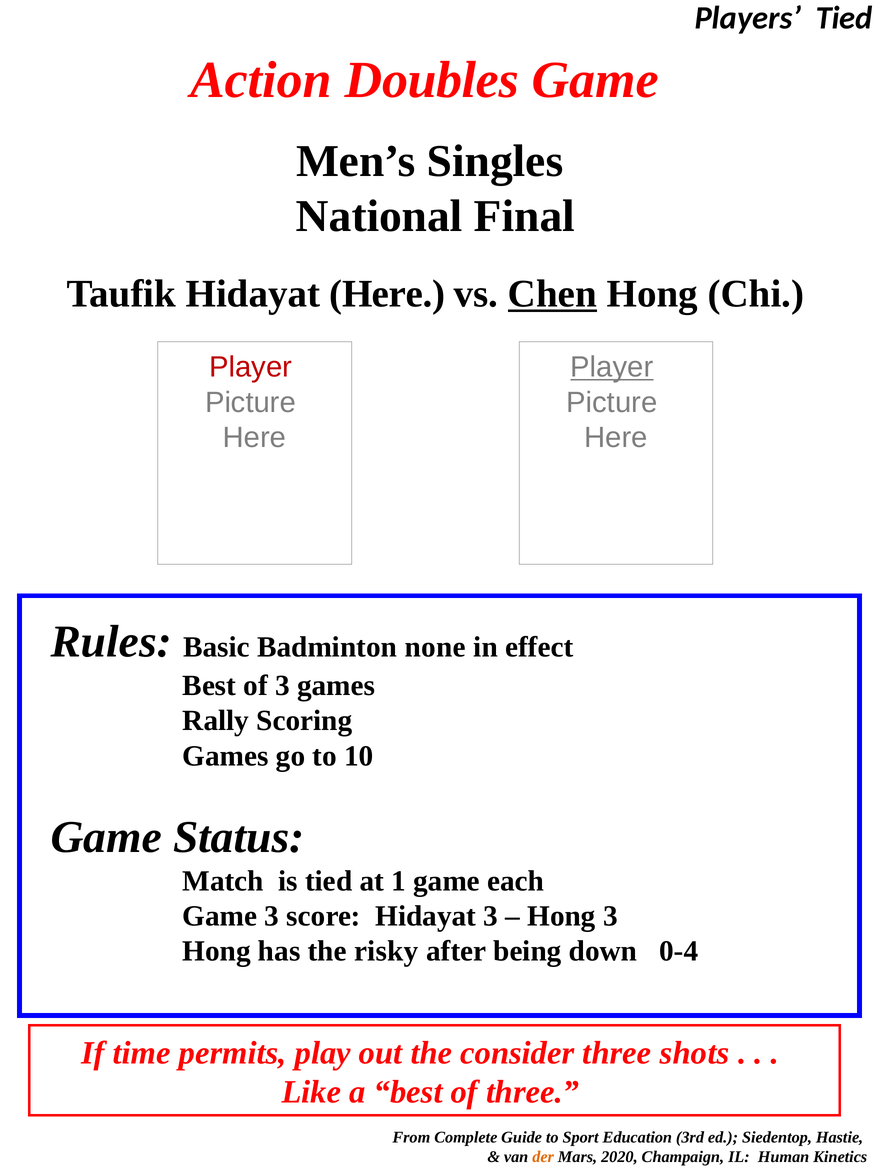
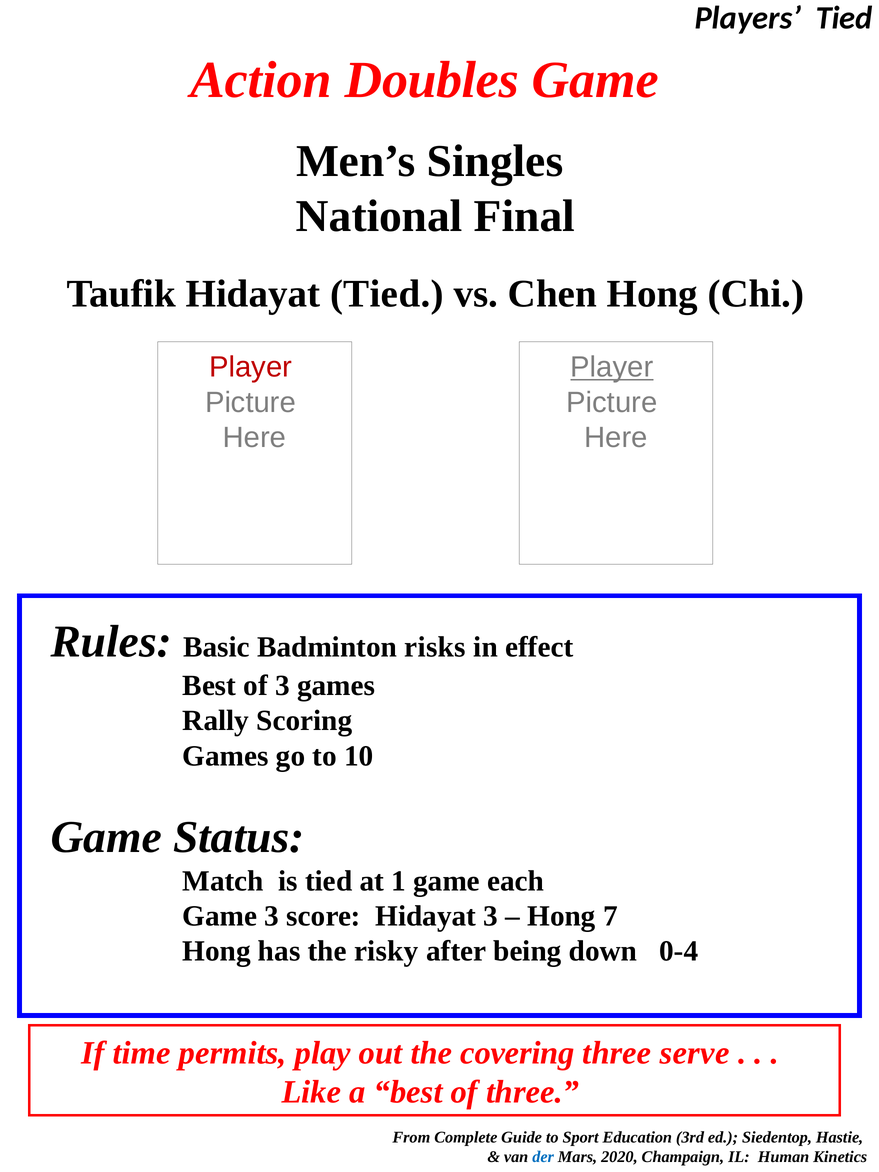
Hidayat Here: Here -> Tied
Chen underline: present -> none
none: none -> risks
Hong 3: 3 -> 7
consider: consider -> covering
shots: shots -> serve
der colour: orange -> blue
